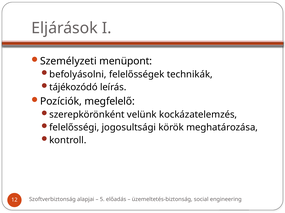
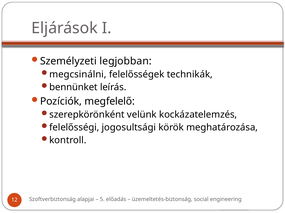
menüpont: menüpont -> legjobban
befolyásolni: befolyásolni -> megcsinálni
tájékozódó: tájékozódó -> bennünket
